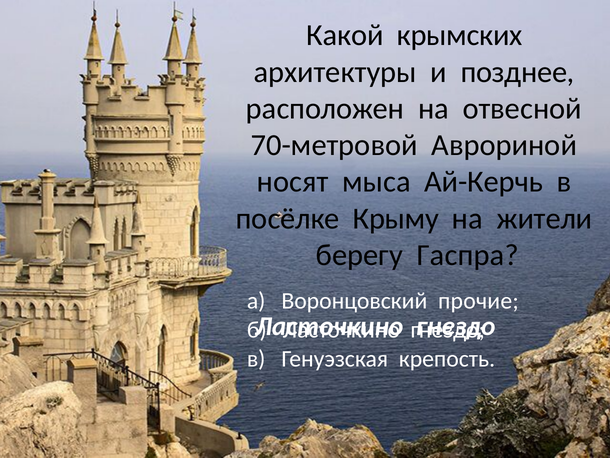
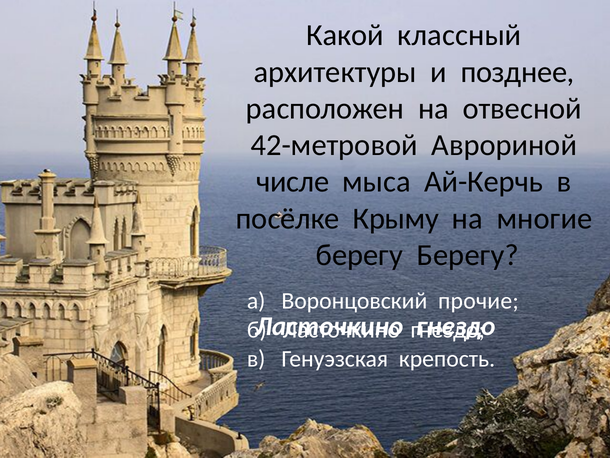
крымских: крымских -> классный
70-метровой: 70-метровой -> 42-метровой
носят: носят -> числе
жители: жители -> многие
берегу Гаспра: Гаспра -> Берегу
